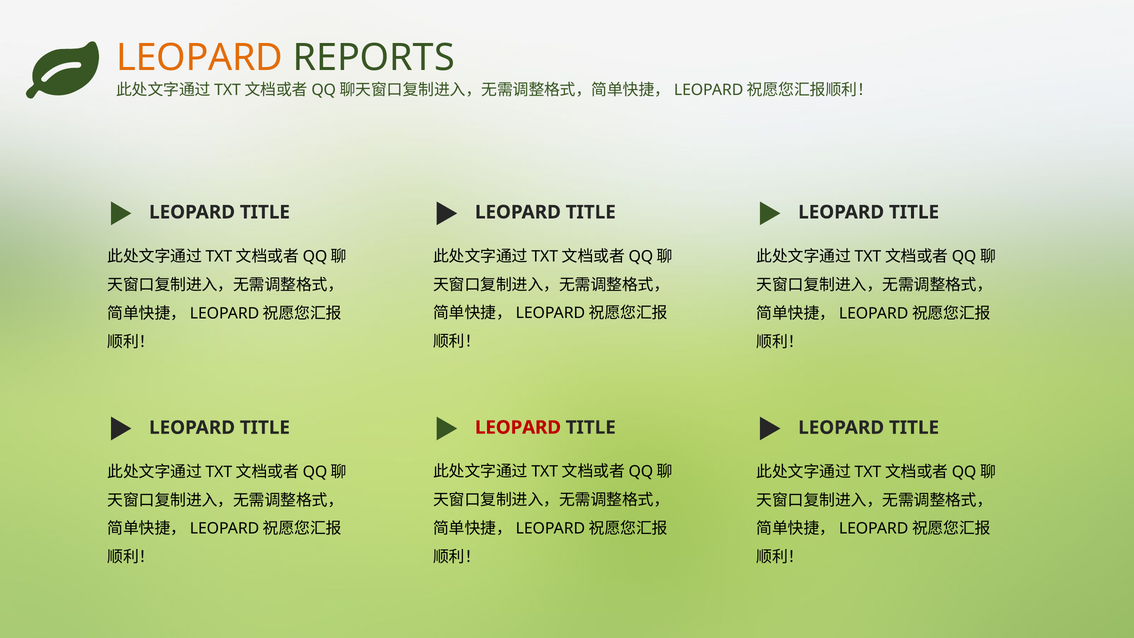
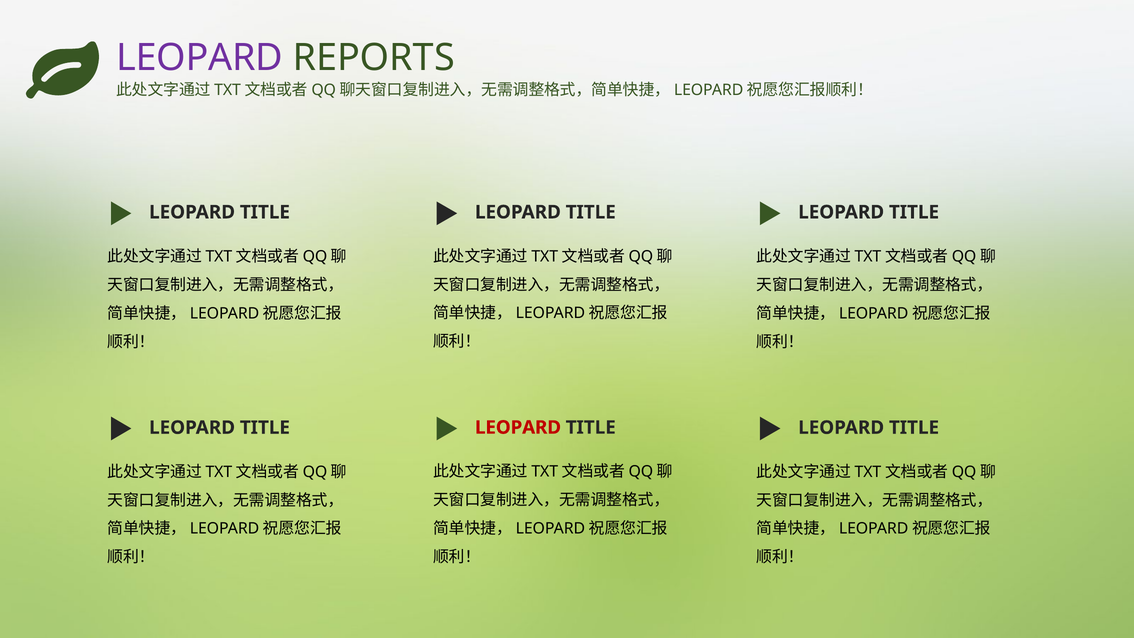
LEOPARD at (199, 58) colour: orange -> purple
